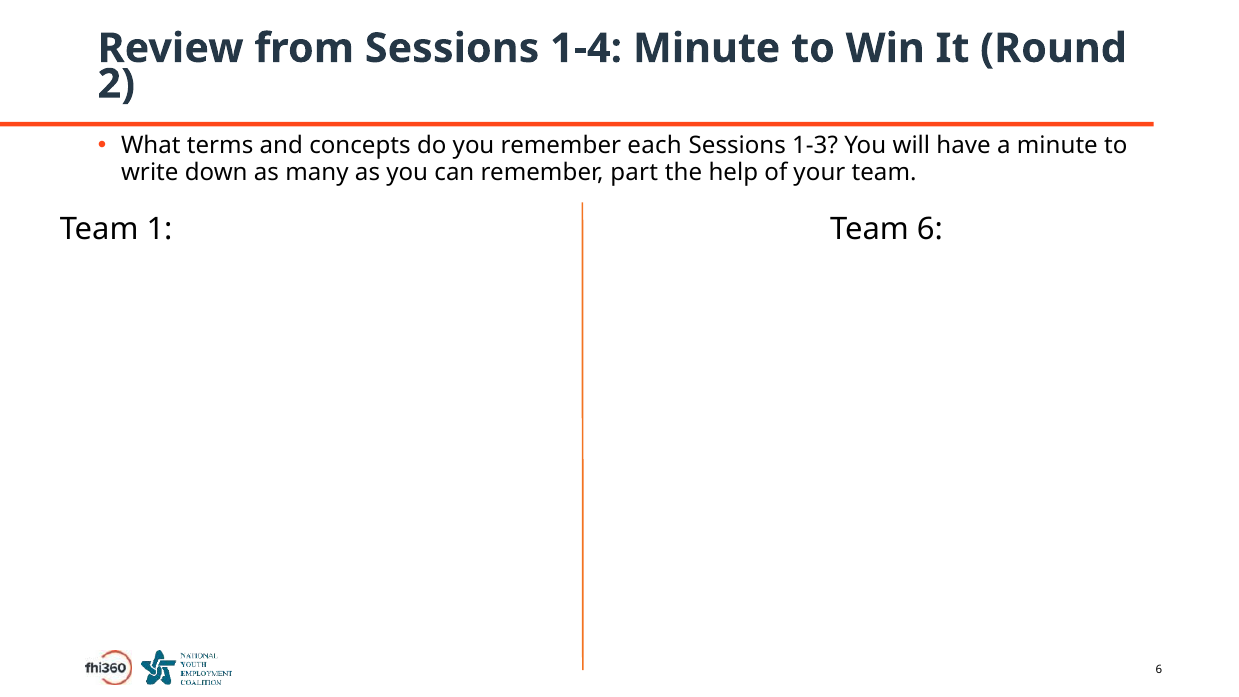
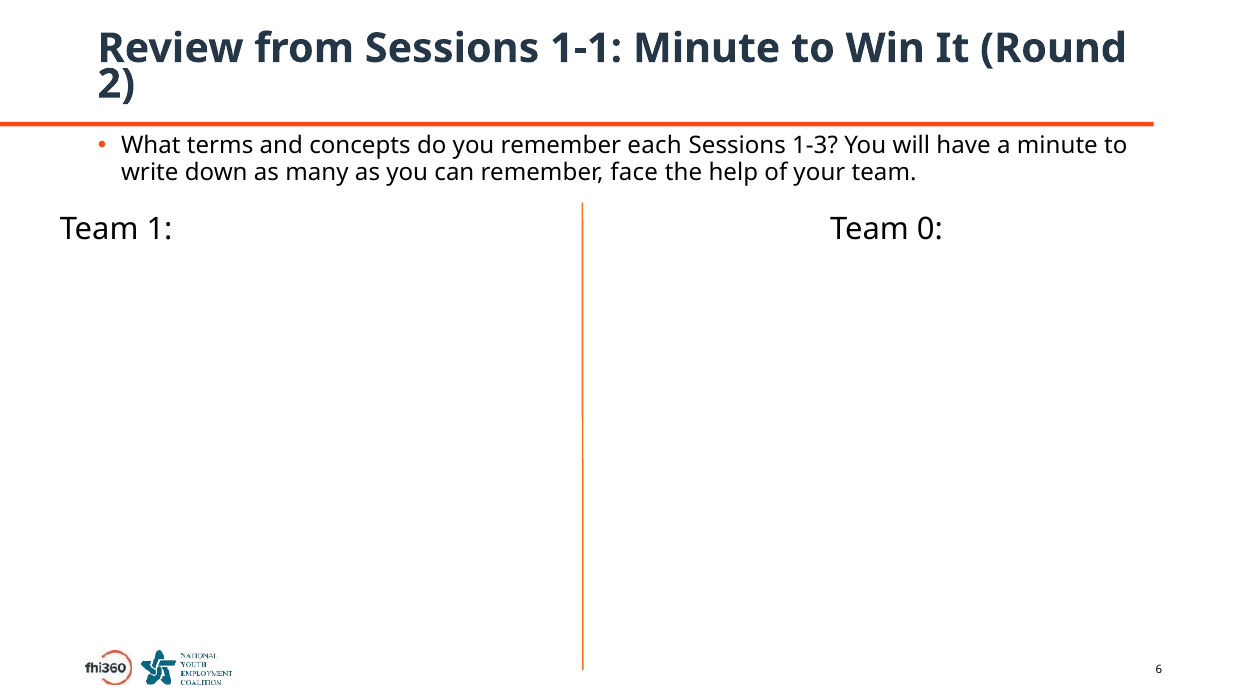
1-4: 1-4 -> 1-1
part: part -> face
Team 6: 6 -> 0
